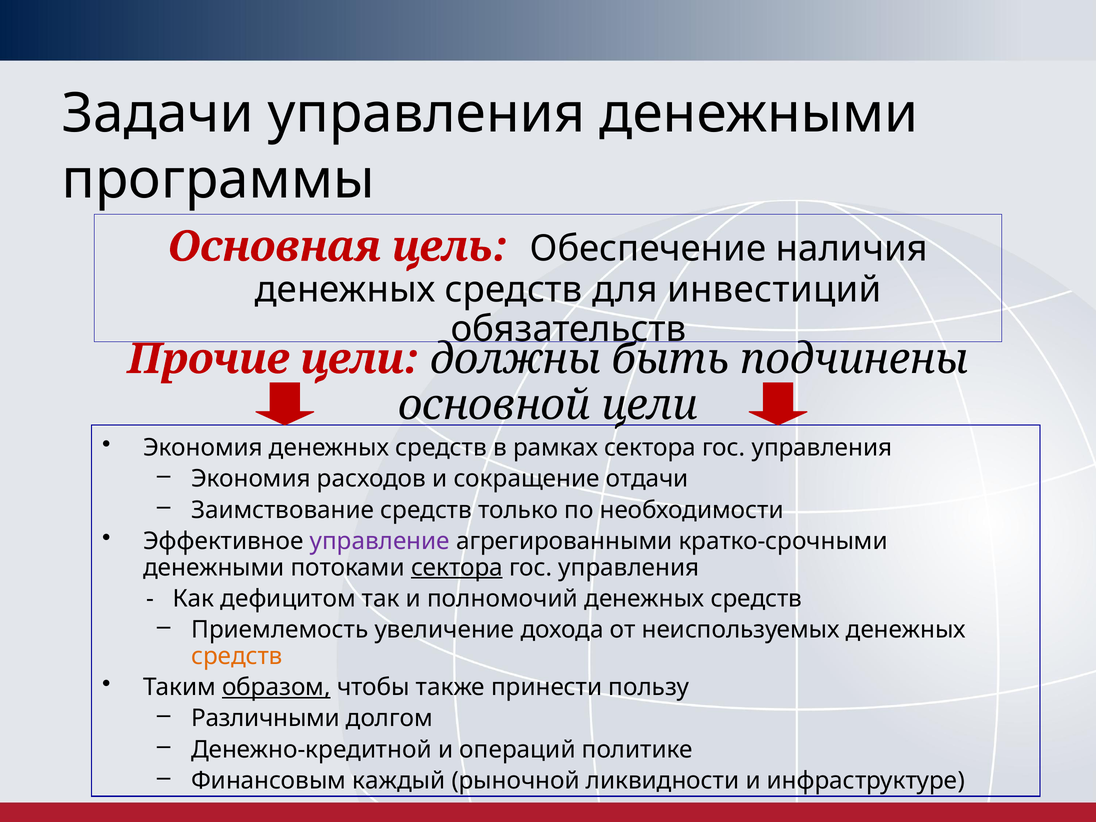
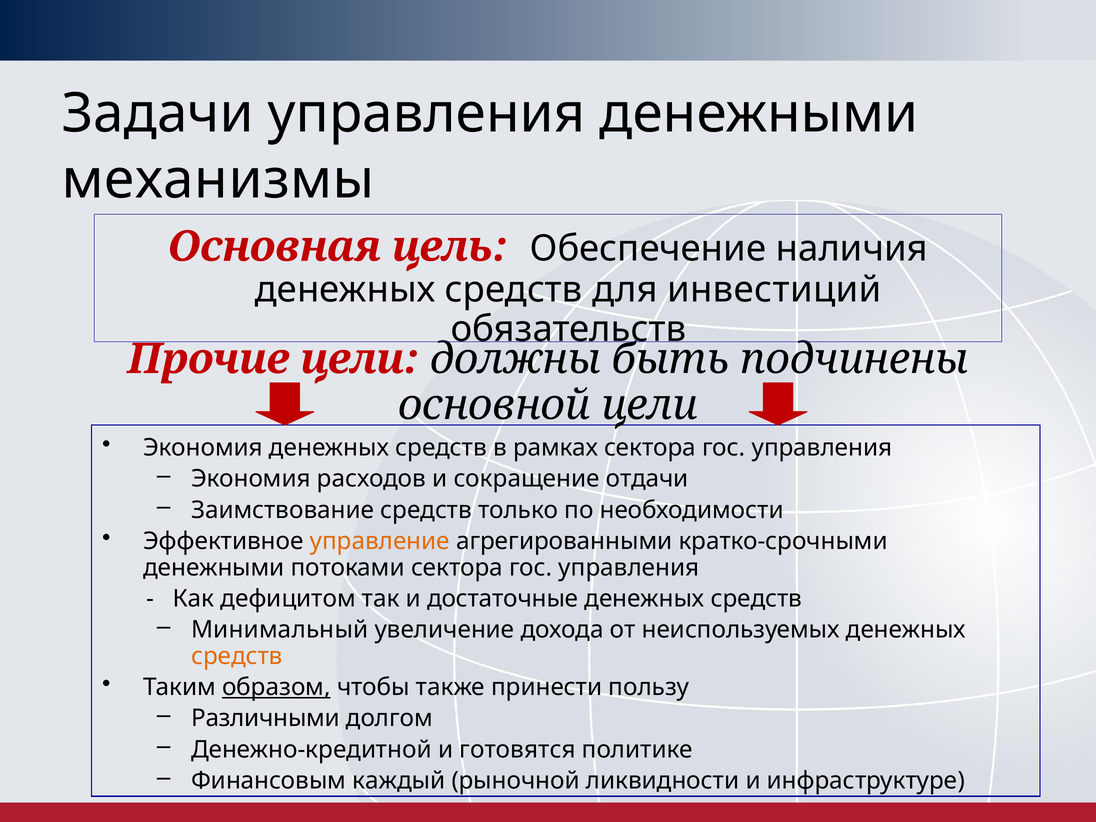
программы: программы -> механизмы
управление colour: purple -> orange
сектора at (457, 567) underline: present -> none
полномочий: полномочий -> достаточные
Приемлемость: Приемлемость -> Минимальный
операций: операций -> готовятся
